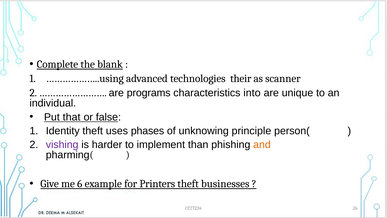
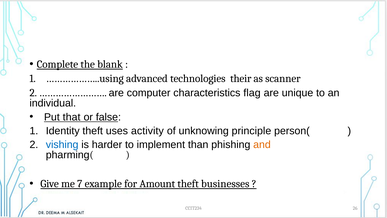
programs: programs -> computer
into: into -> flag
phases: phases -> activity
vishing colour: purple -> blue
6: 6 -> 7
Printers: Printers -> Amount
